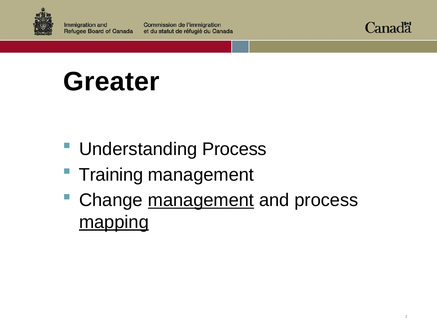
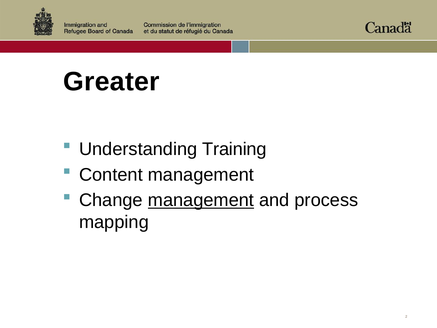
Understanding Process: Process -> Training
Training: Training -> Content
mapping underline: present -> none
